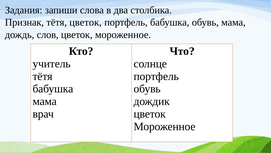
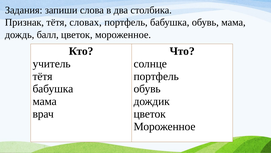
тётя цветок: цветок -> словах
слов: слов -> балл
